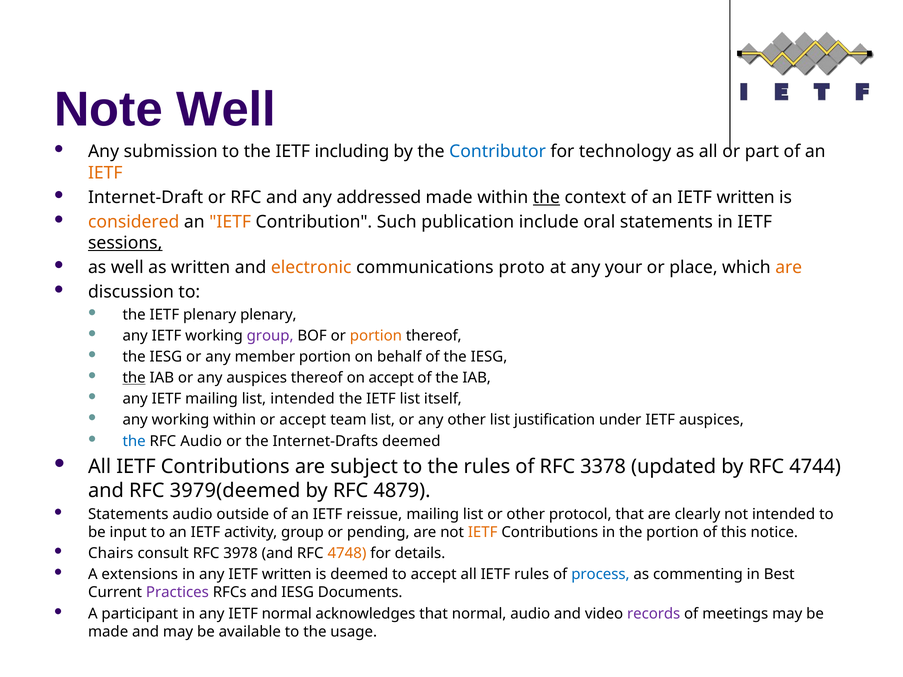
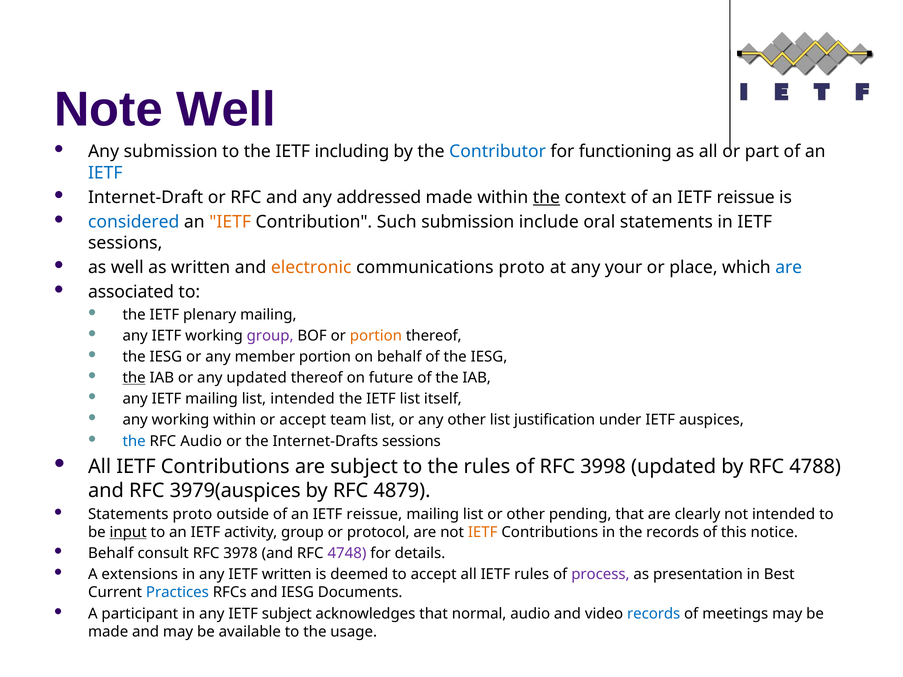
technology: technology -> functioning
IETF at (105, 173) colour: orange -> blue
written at (746, 197): written -> reissue
considered colour: orange -> blue
Such publication: publication -> submission
sessions at (125, 243) underline: present -> none
are at (789, 268) colour: orange -> blue
discussion: discussion -> associated
plenary plenary: plenary -> mailing
any auspices: auspices -> updated
on accept: accept -> future
Internet-Drafts deemed: deemed -> sessions
3378: 3378 -> 3998
4744: 4744 -> 4788
3979(deemed: 3979(deemed -> 3979(auspices
Statements audio: audio -> proto
protocol: protocol -> pending
input underline: none -> present
pending: pending -> protocol
the portion: portion -> records
Chairs at (111, 554): Chairs -> Behalf
4748 colour: orange -> purple
process colour: blue -> purple
commenting: commenting -> presentation
Practices colour: purple -> blue
IETF normal: normal -> subject
records at (654, 614) colour: purple -> blue
